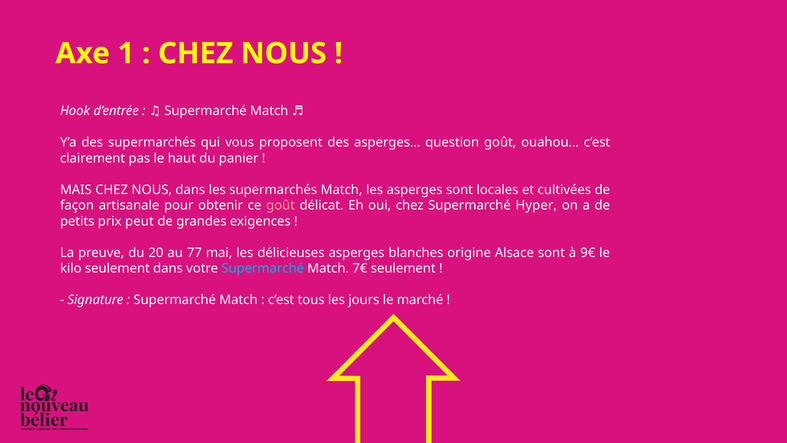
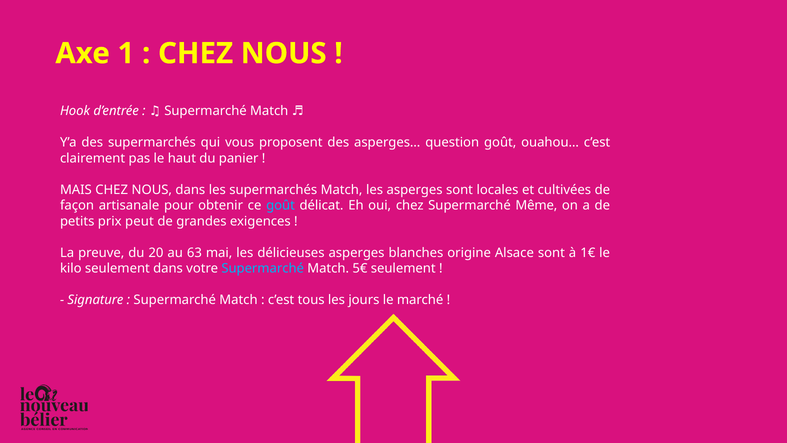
goût at (281, 205) colour: pink -> light blue
Hyper: Hyper -> Même
77: 77 -> 63
9€: 9€ -> 1€
7€: 7€ -> 5€
